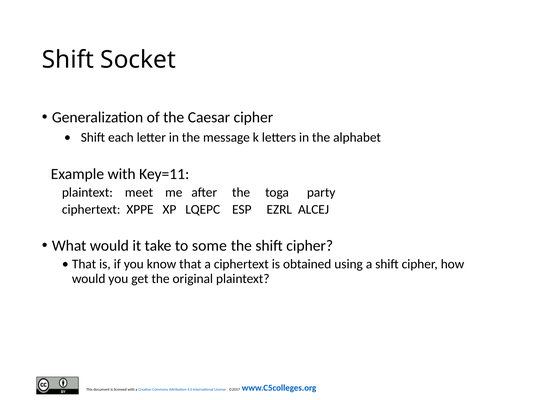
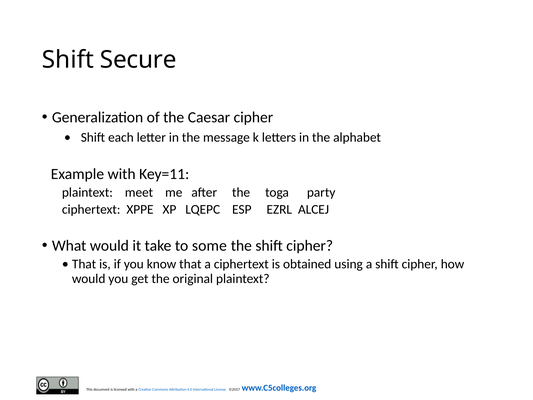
Socket: Socket -> Secure
